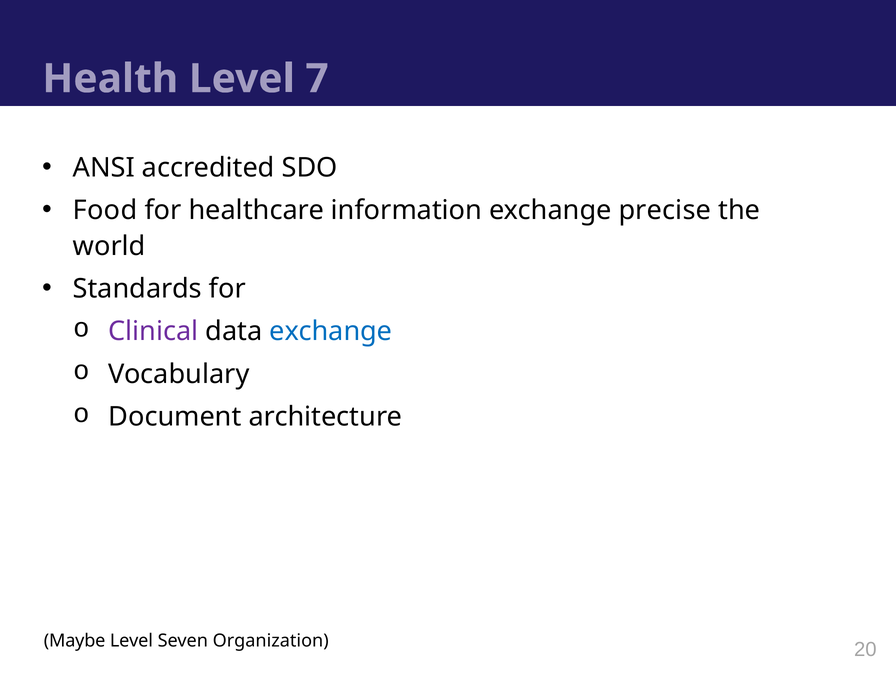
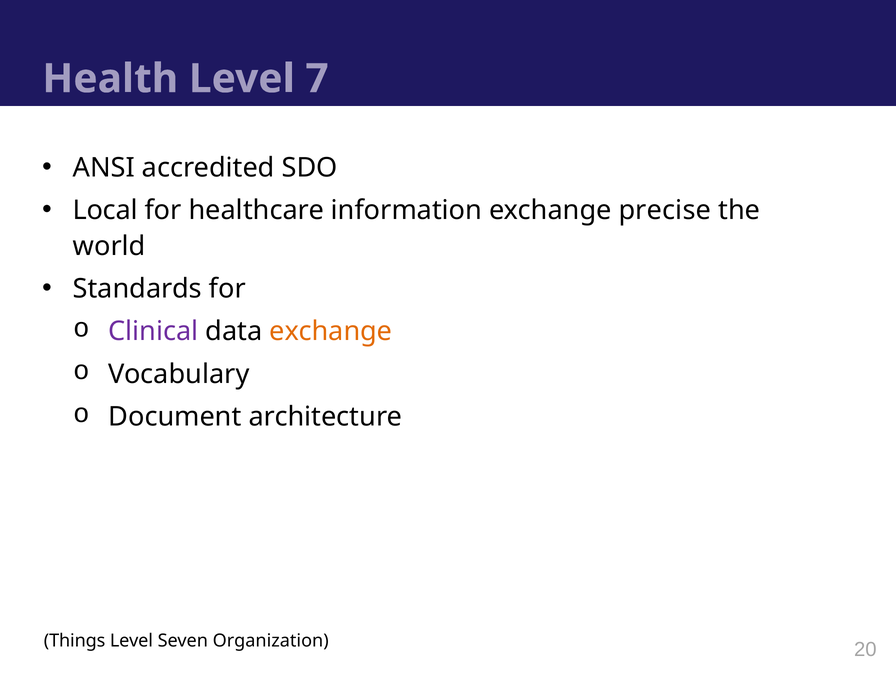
Food: Food -> Local
exchange at (331, 332) colour: blue -> orange
Maybe: Maybe -> Things
